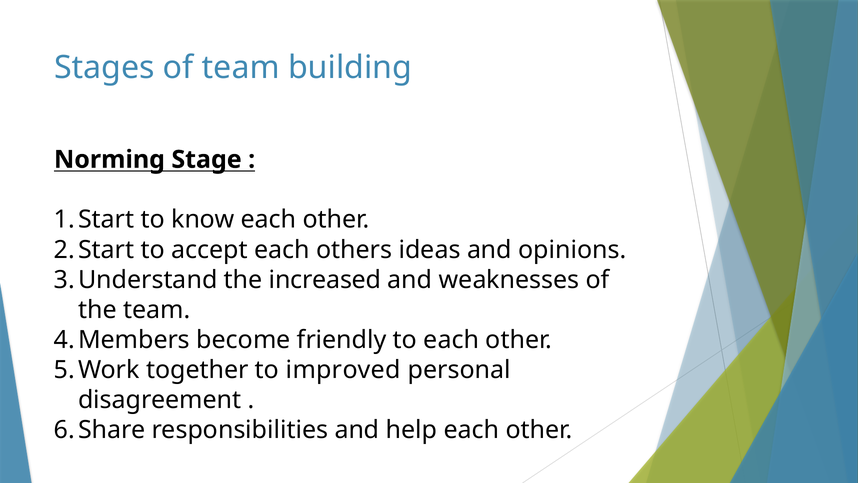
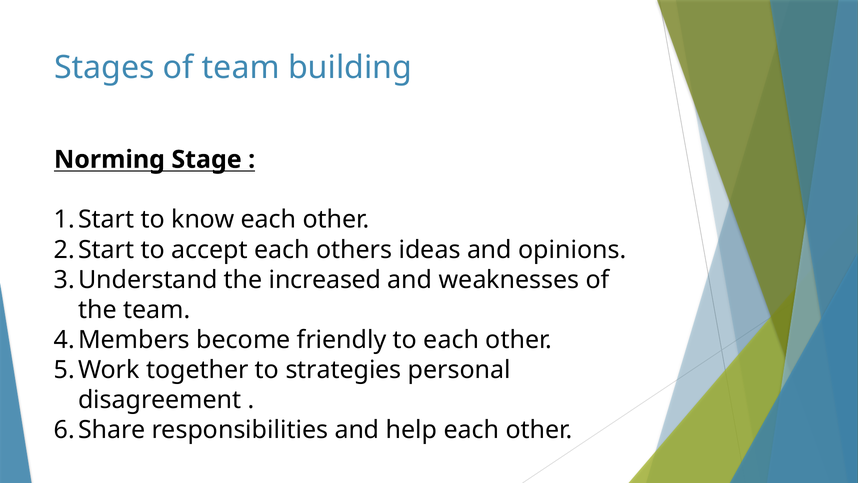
improved: improved -> strategies
